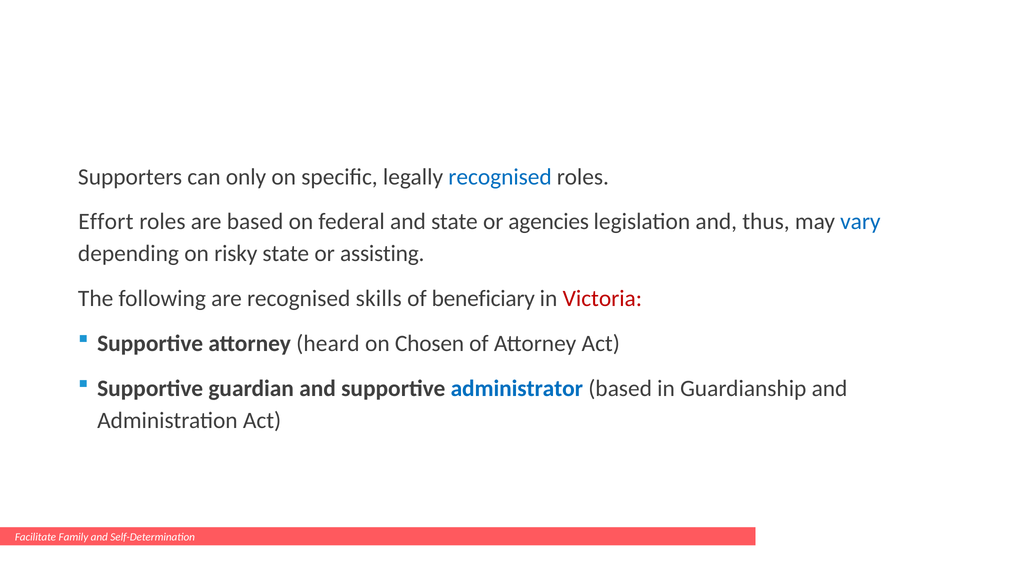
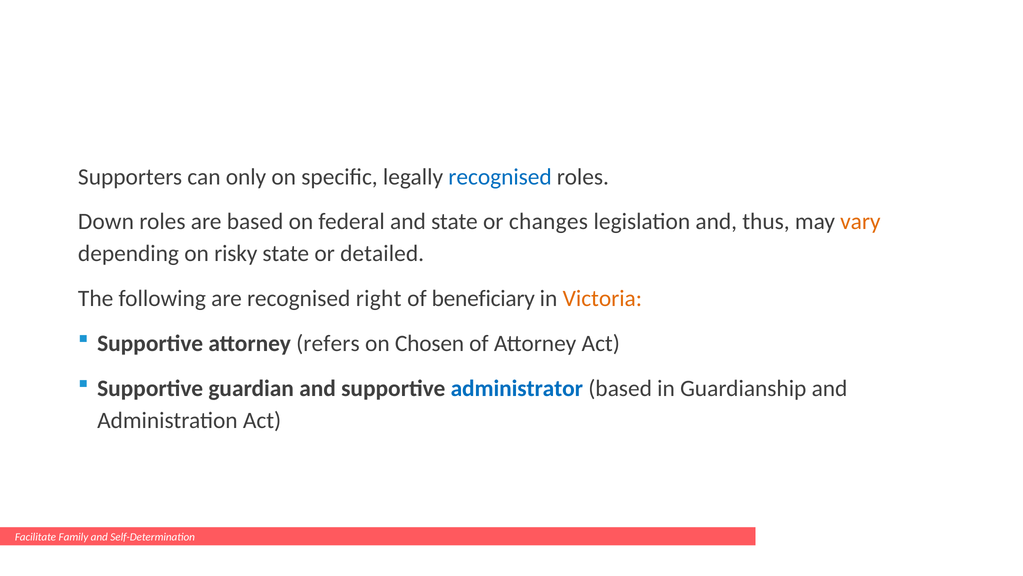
Effort: Effort -> Down
agencies: agencies -> changes
vary colour: blue -> orange
assisting: assisting -> detailed
skills: skills -> right
Victoria colour: red -> orange
heard: heard -> refers
